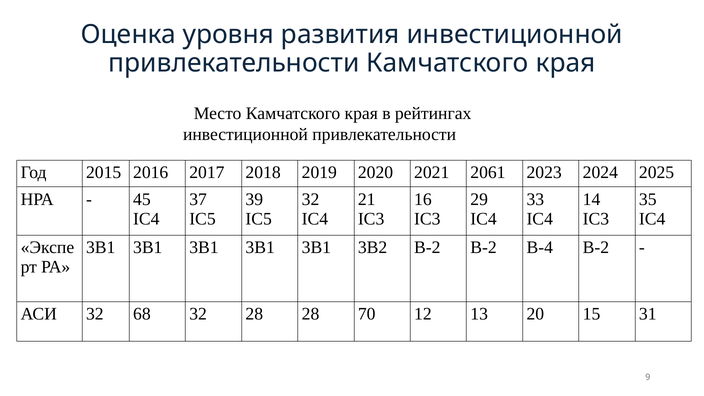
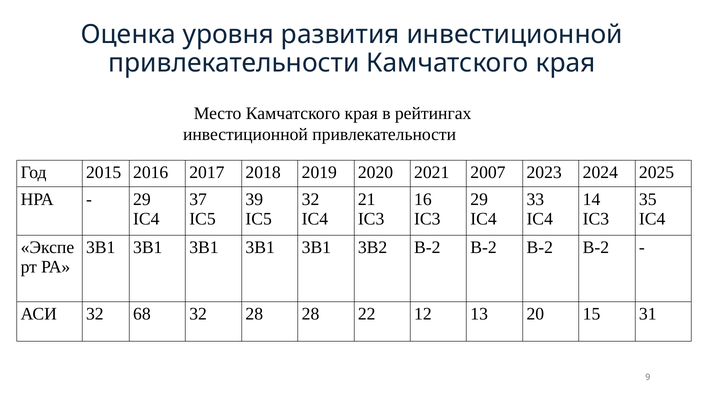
2061: 2061 -> 2007
45 at (142, 199): 45 -> 29
B-2 В-2 В-4: В-4 -> В-2
70: 70 -> 22
